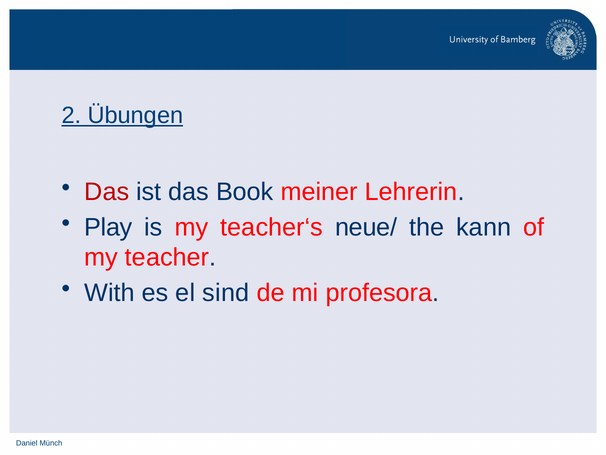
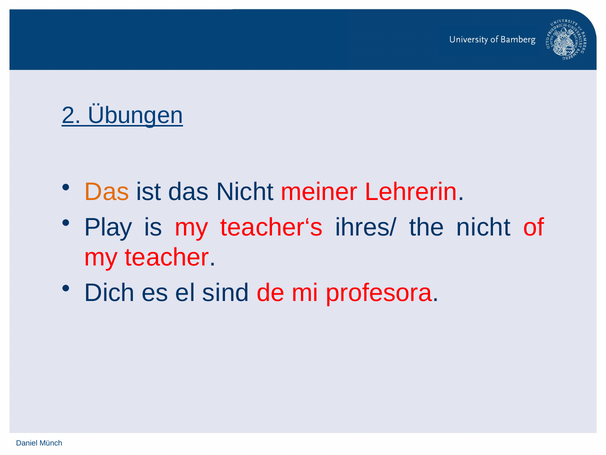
Das at (107, 192) colour: red -> orange
das Book: Book -> Nicht
neue/: neue/ -> ihres/
the kann: kann -> nicht
With: With -> Dich
